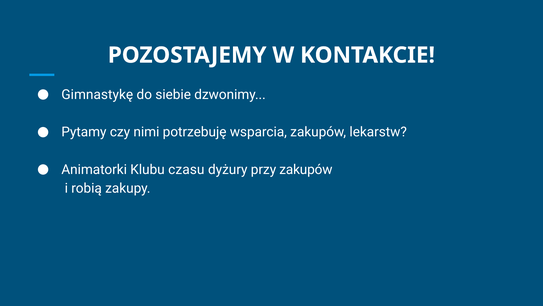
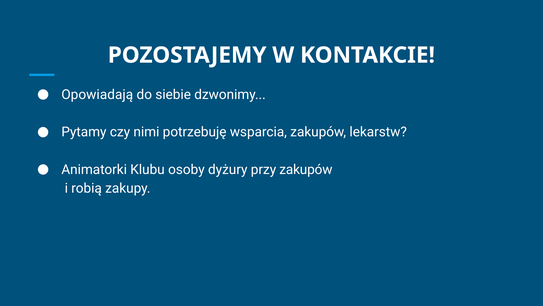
Gimnastykę: Gimnastykę -> Opowiadają
czasu: czasu -> osoby
